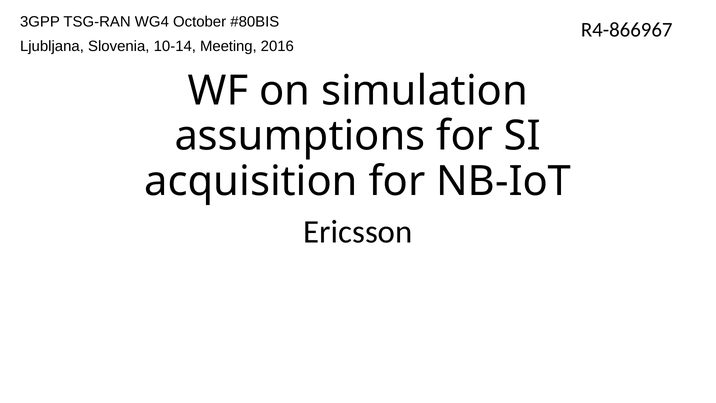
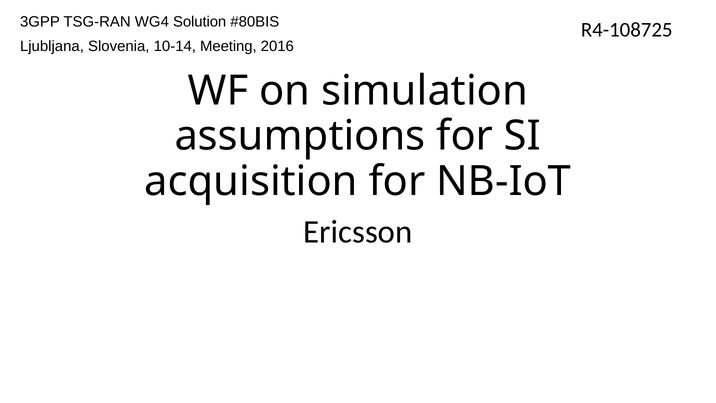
October: October -> Solution
R4-866967: R4-866967 -> R4-108725
